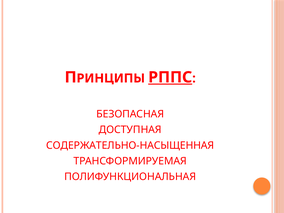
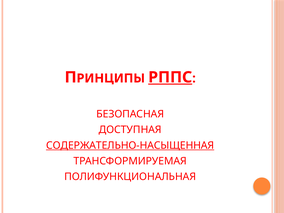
СОДЕРЖАТЕЛЬНО-НАСЫЩЕННАЯ underline: none -> present
